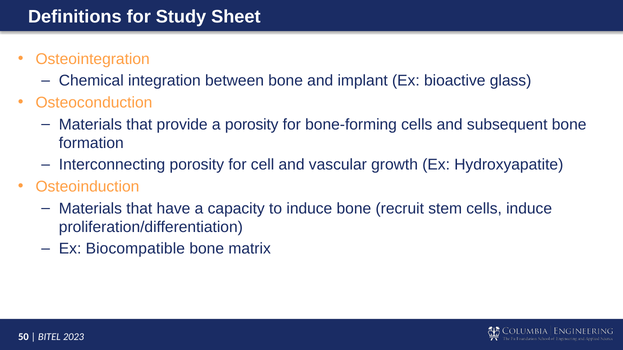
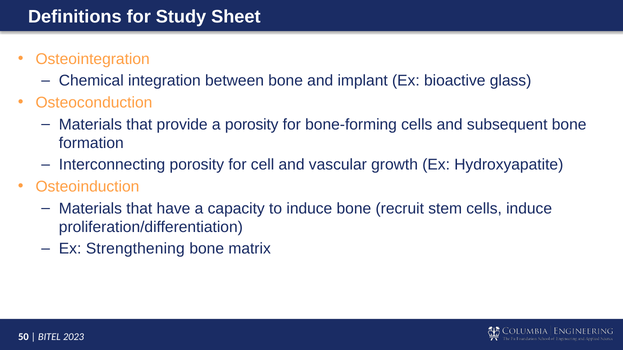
Biocompatible: Biocompatible -> Strengthening
